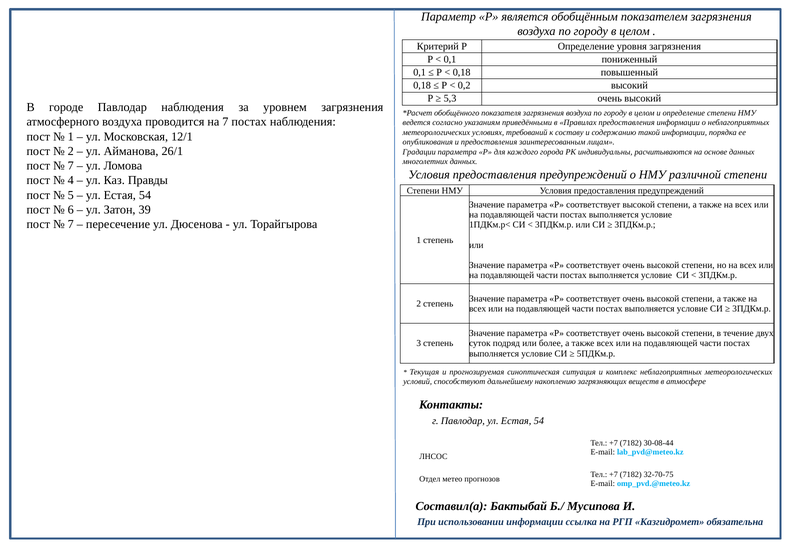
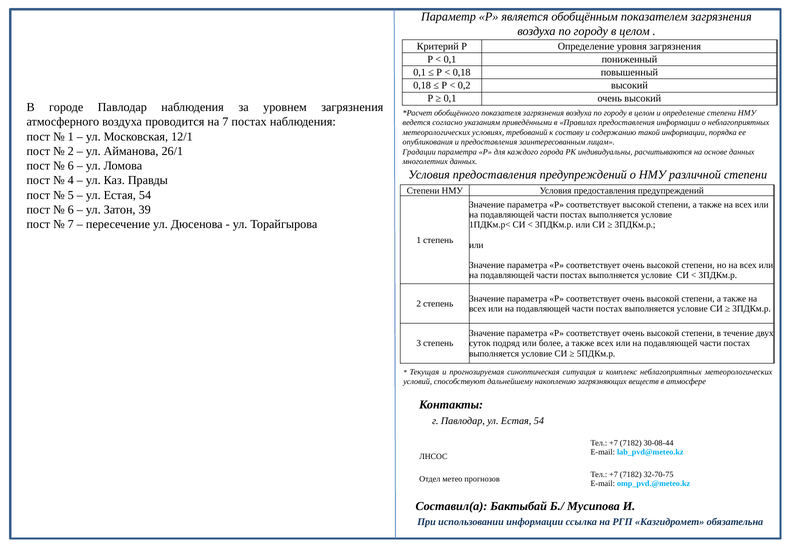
5,3 at (450, 98): 5,3 -> 0,1
7 at (71, 166): 7 -> 6
